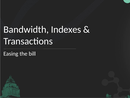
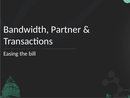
Indexes: Indexes -> Partner
